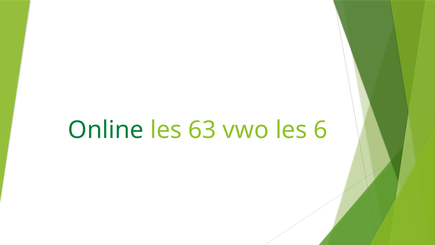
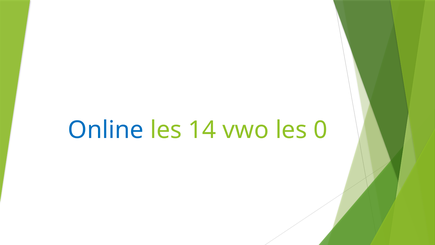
Online colour: green -> blue
63: 63 -> 14
6: 6 -> 0
